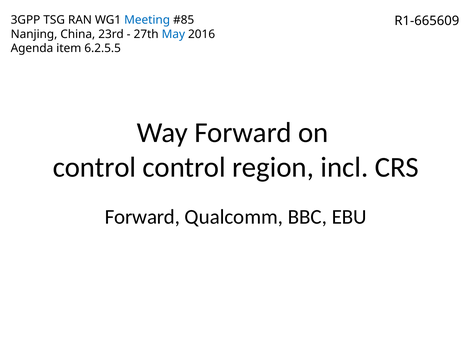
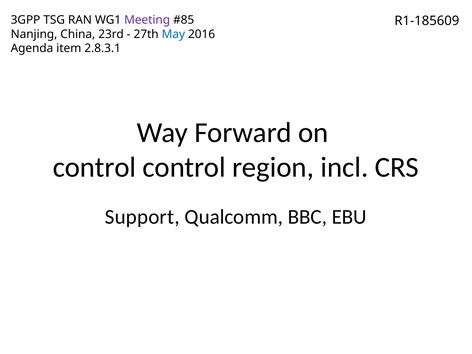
Meeting colour: blue -> purple
R1-665609: R1-665609 -> R1-185609
6.2.5.5: 6.2.5.5 -> 2.8.3.1
Forward at (142, 217): Forward -> Support
